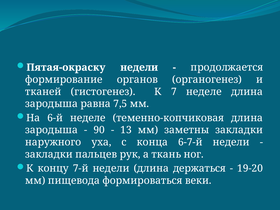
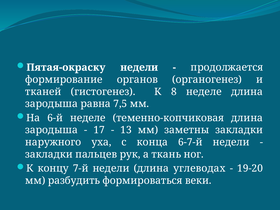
7: 7 -> 8
90: 90 -> 17
держаться: держаться -> углеводах
пищевода: пищевода -> разбудить
